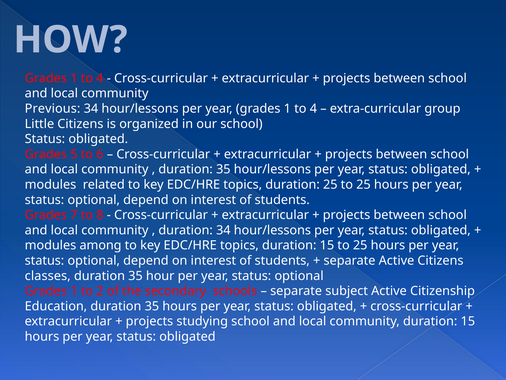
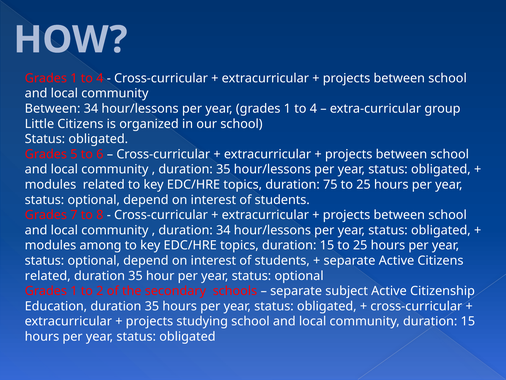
Previous at (53, 109): Previous -> Between
duration 25: 25 -> 75
classes at (48, 275): classes -> related
